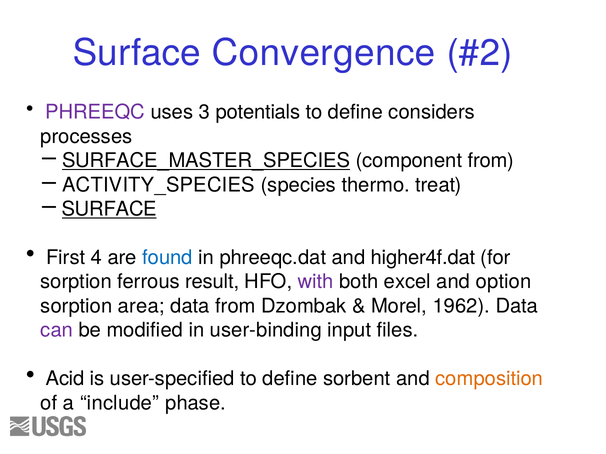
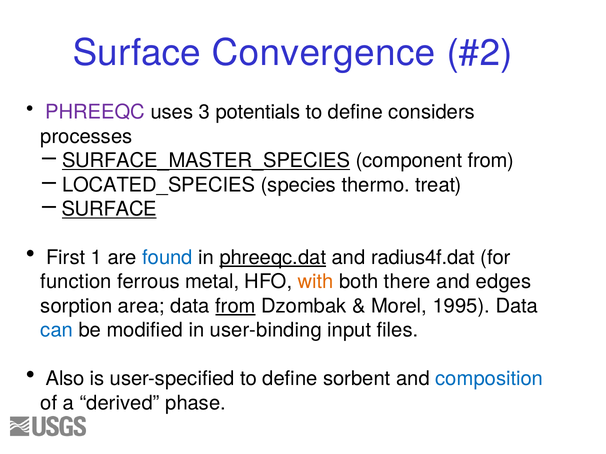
ACTIVITY_SPECIES: ACTIVITY_SPECIES -> LOCATED_SPECIES
4: 4 -> 1
phreeqc.dat underline: none -> present
higher4f.dat: higher4f.dat -> radius4f.dat
sorption at (76, 282): sorption -> function
result: result -> metal
with colour: purple -> orange
excel: excel -> there
option: option -> edges
from at (235, 306) underline: none -> present
1962: 1962 -> 1995
can colour: purple -> blue
Acid: Acid -> Also
composition colour: orange -> blue
include: include -> derived
